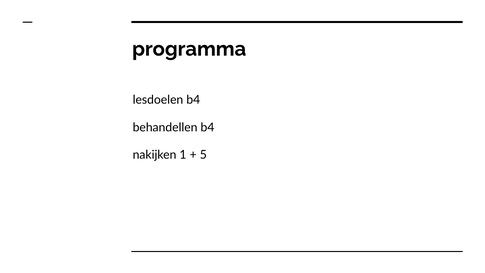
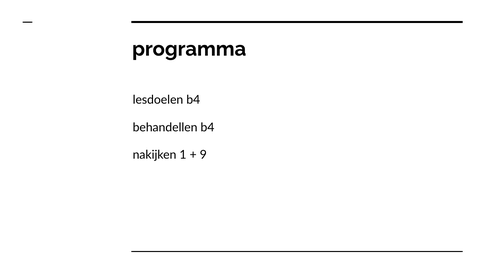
5: 5 -> 9
